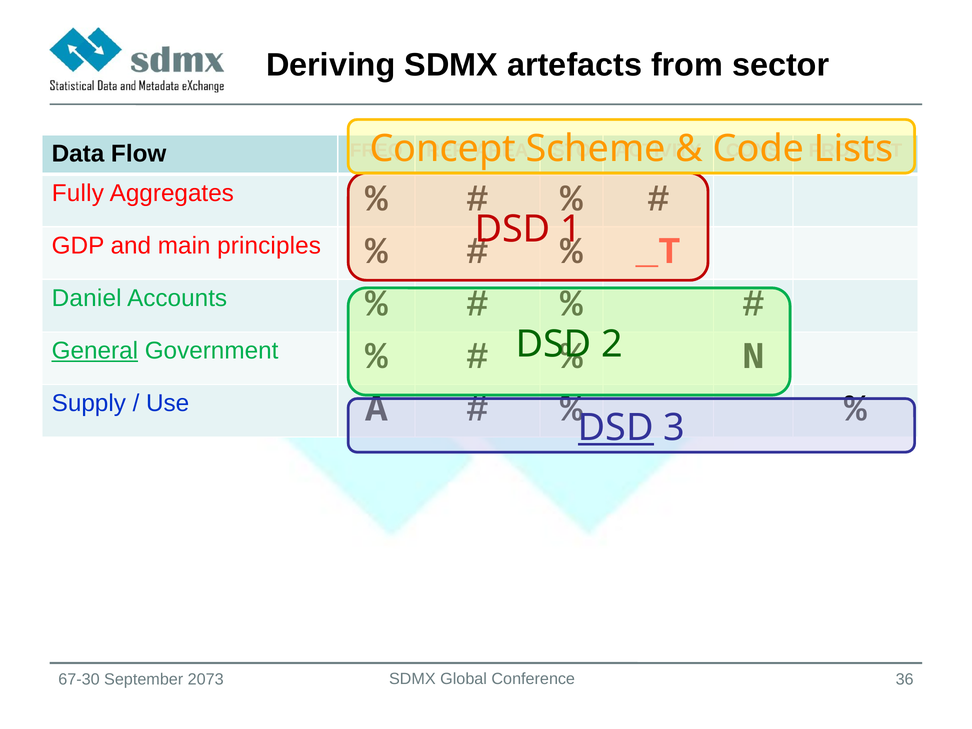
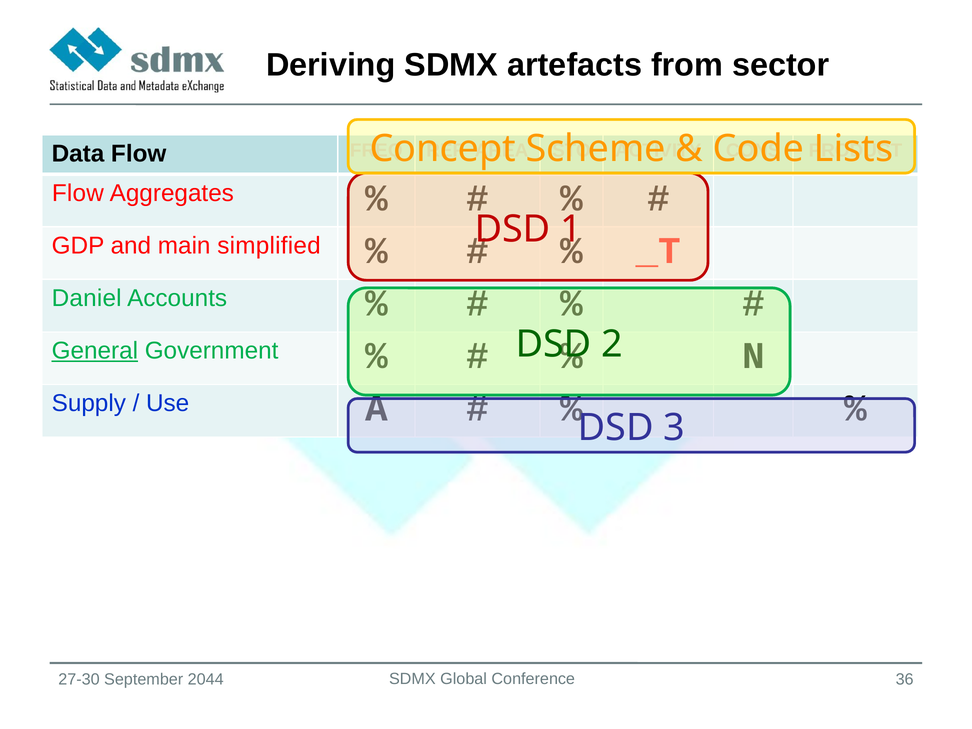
Fully at (78, 193): Fully -> Flow
principles: principles -> simplified
DSD at (616, 428) underline: present -> none
67-30: 67-30 -> 27-30
2073: 2073 -> 2044
